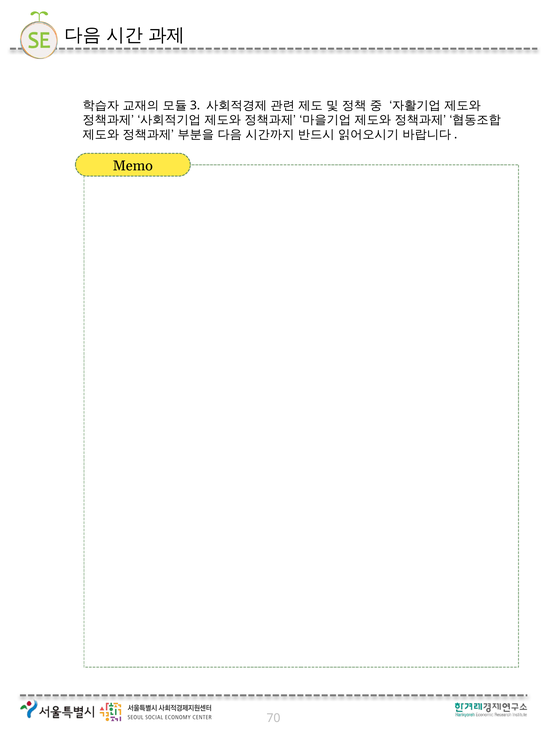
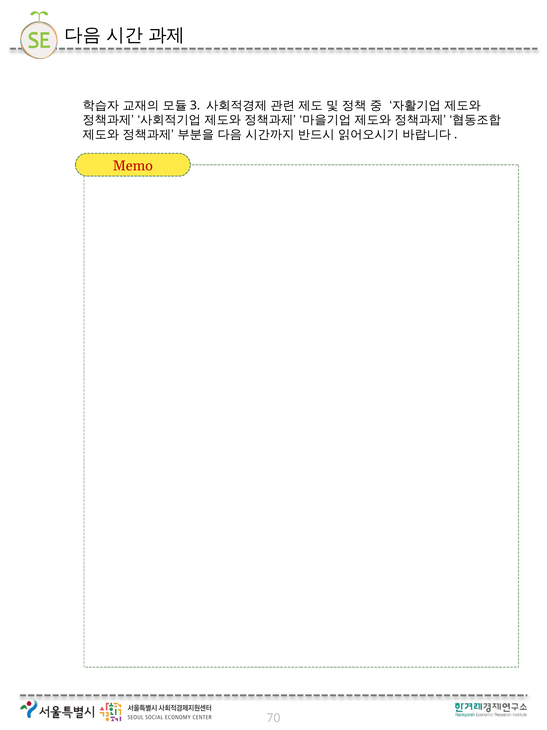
Memo colour: black -> red
